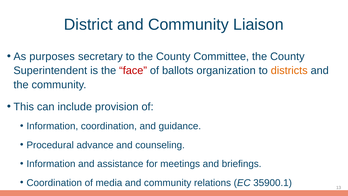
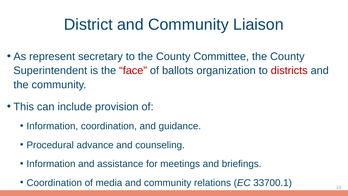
purposes: purposes -> represent
districts colour: orange -> red
35900.1: 35900.1 -> 33700.1
